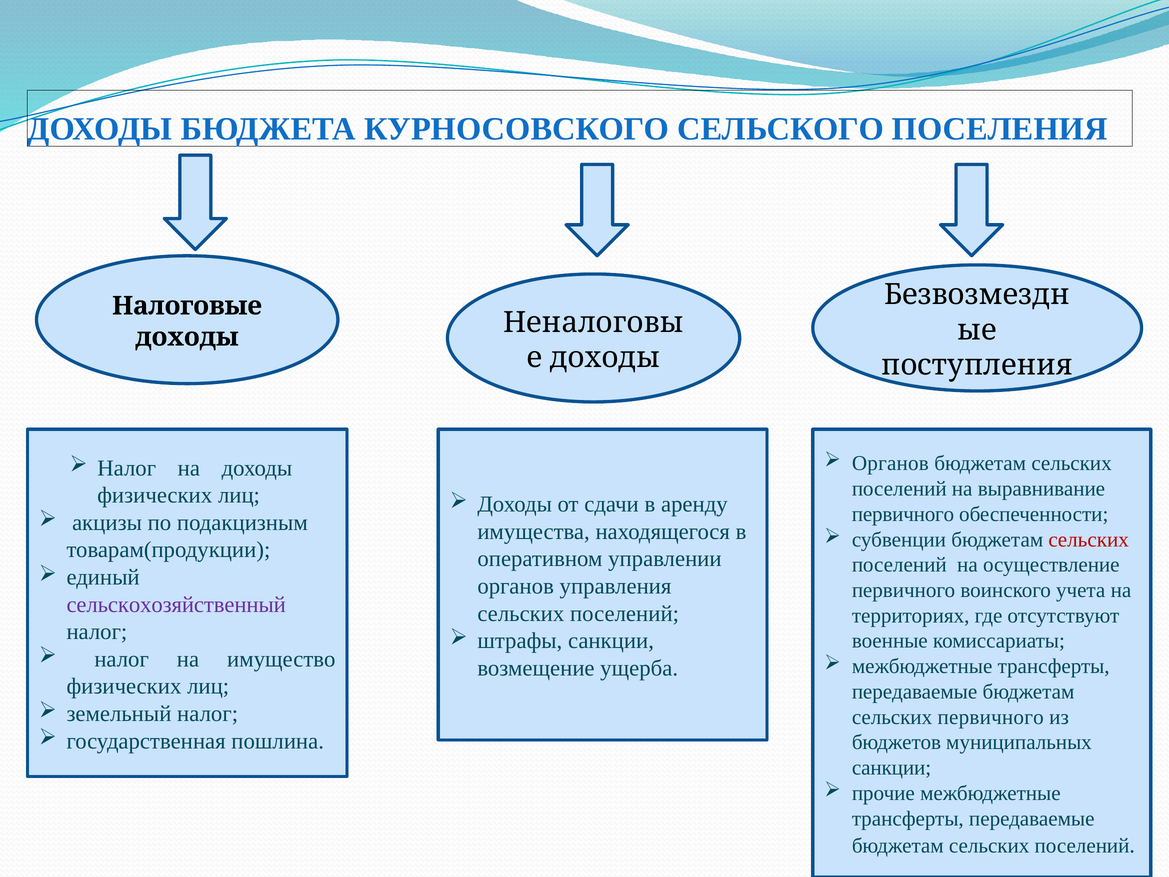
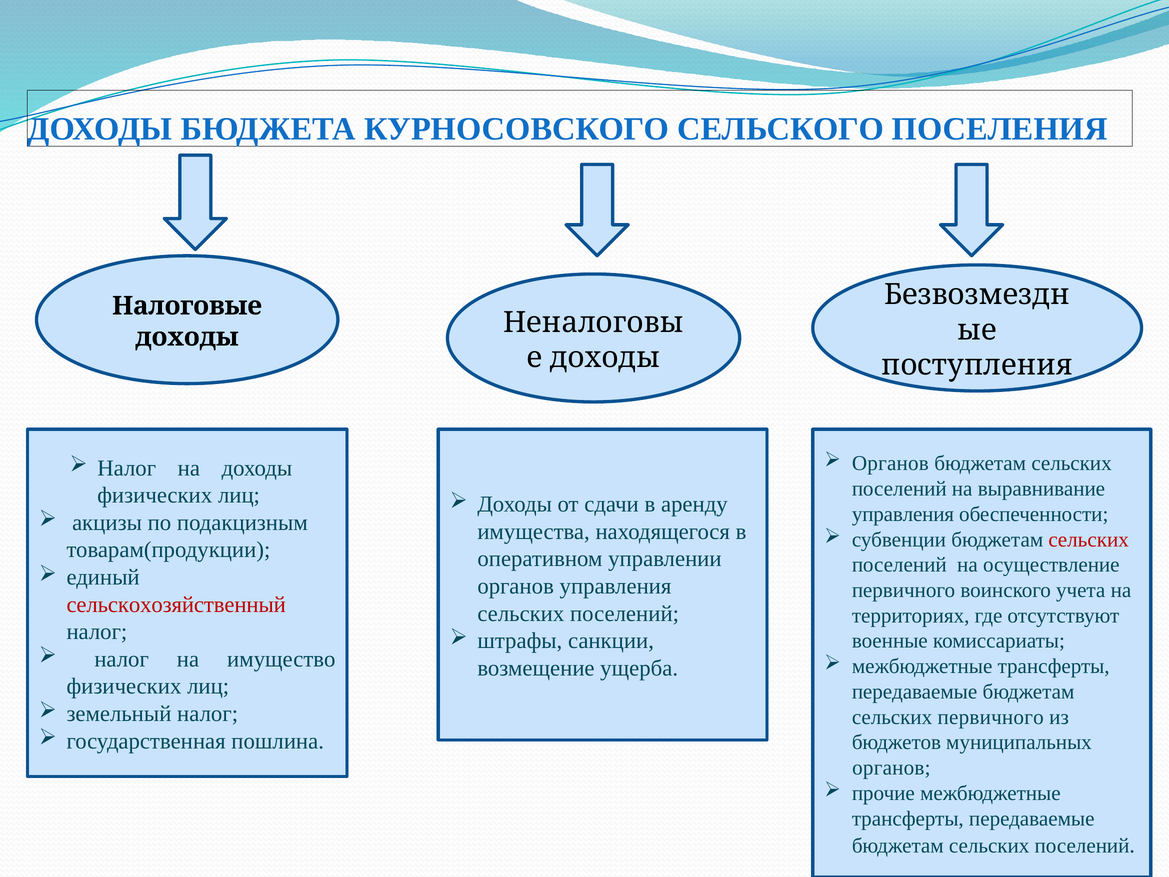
первичного at (903, 514): первичного -> управления
сельскохозяйственный colour: purple -> red
санкции at (892, 768): санкции -> органов
